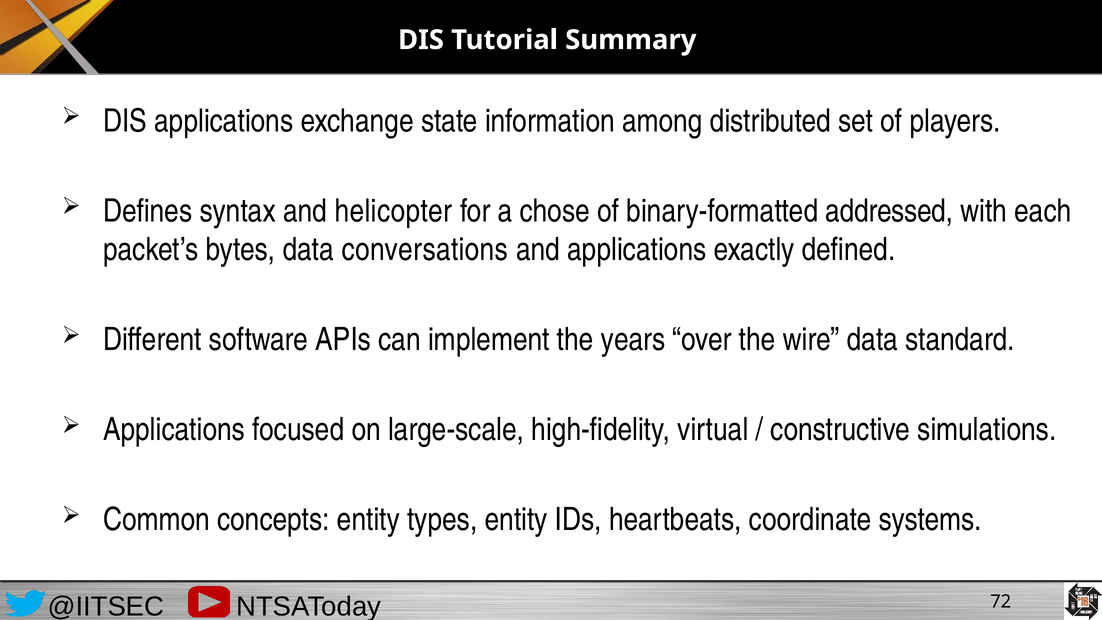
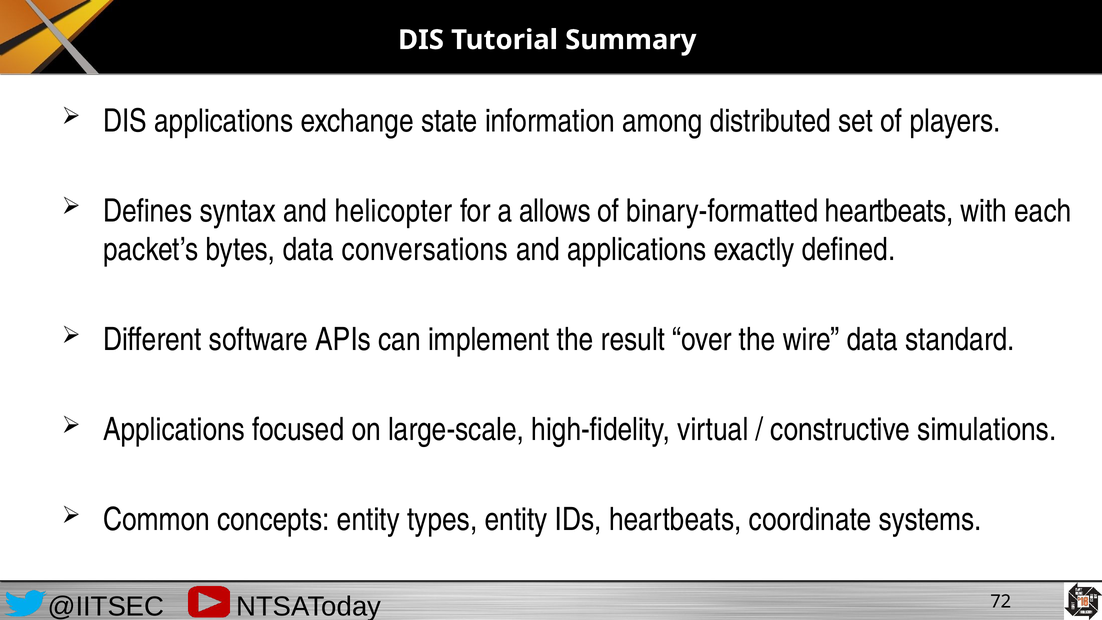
chose: chose -> allows
binary-formatted addressed: addressed -> heartbeats
years: years -> result
